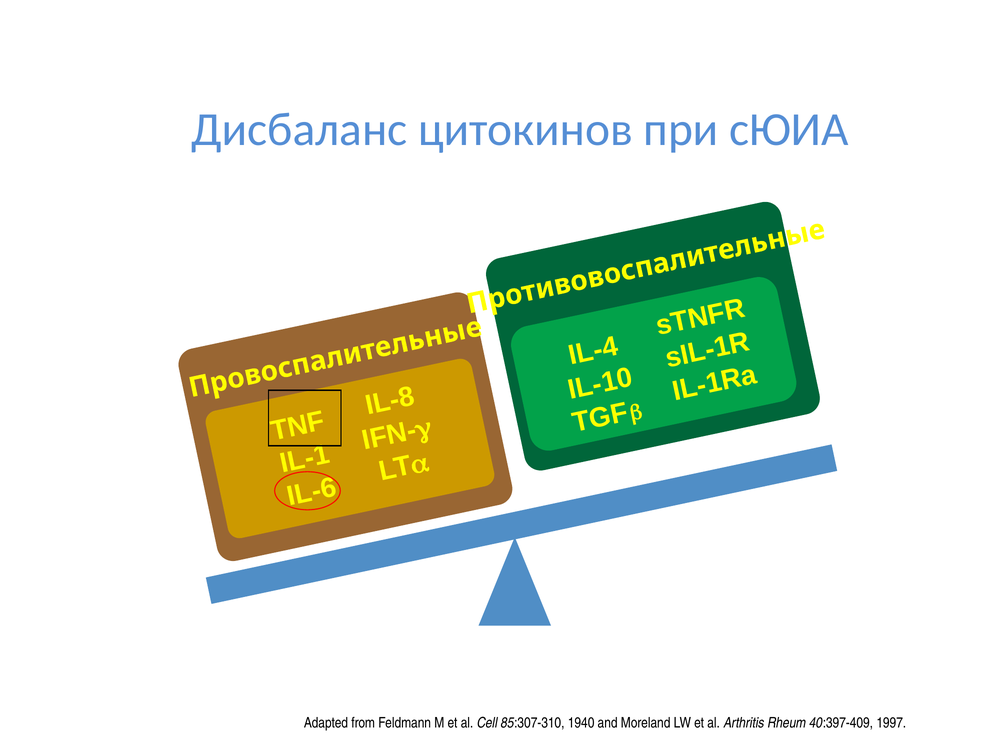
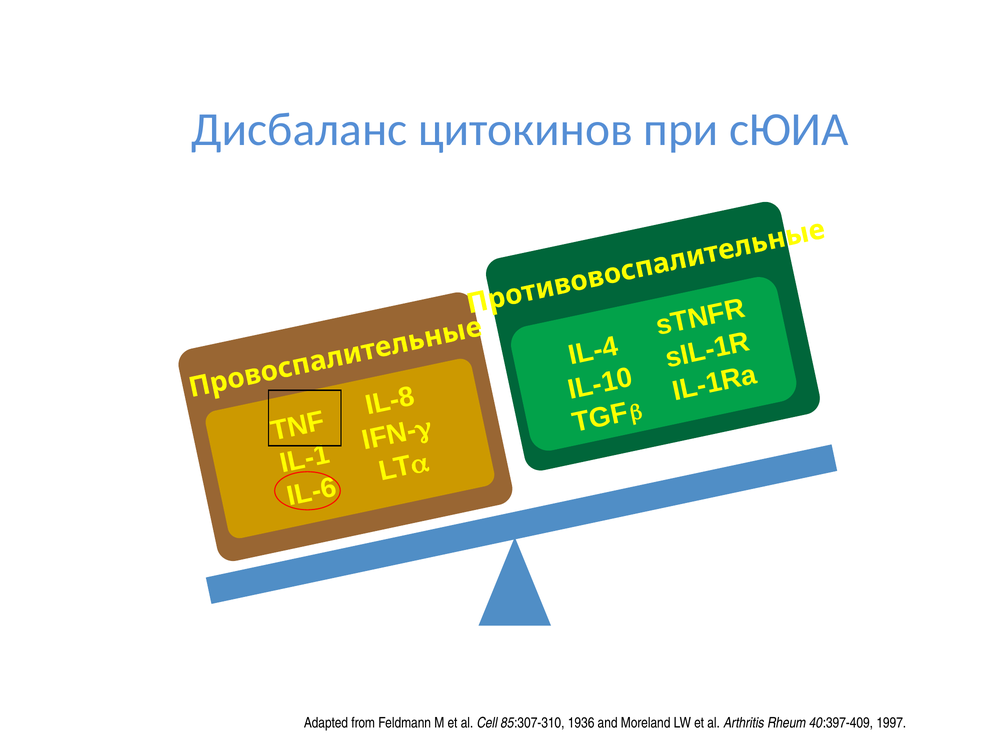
1940: 1940 -> 1936
